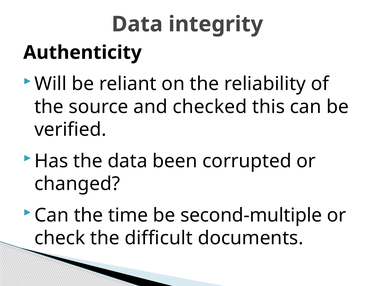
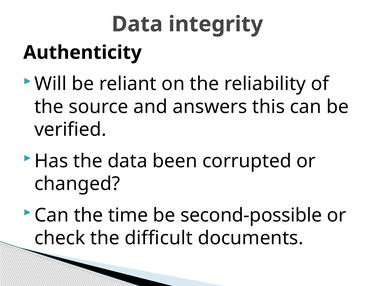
checked: checked -> answers
second-multiple: second-multiple -> second-possible
